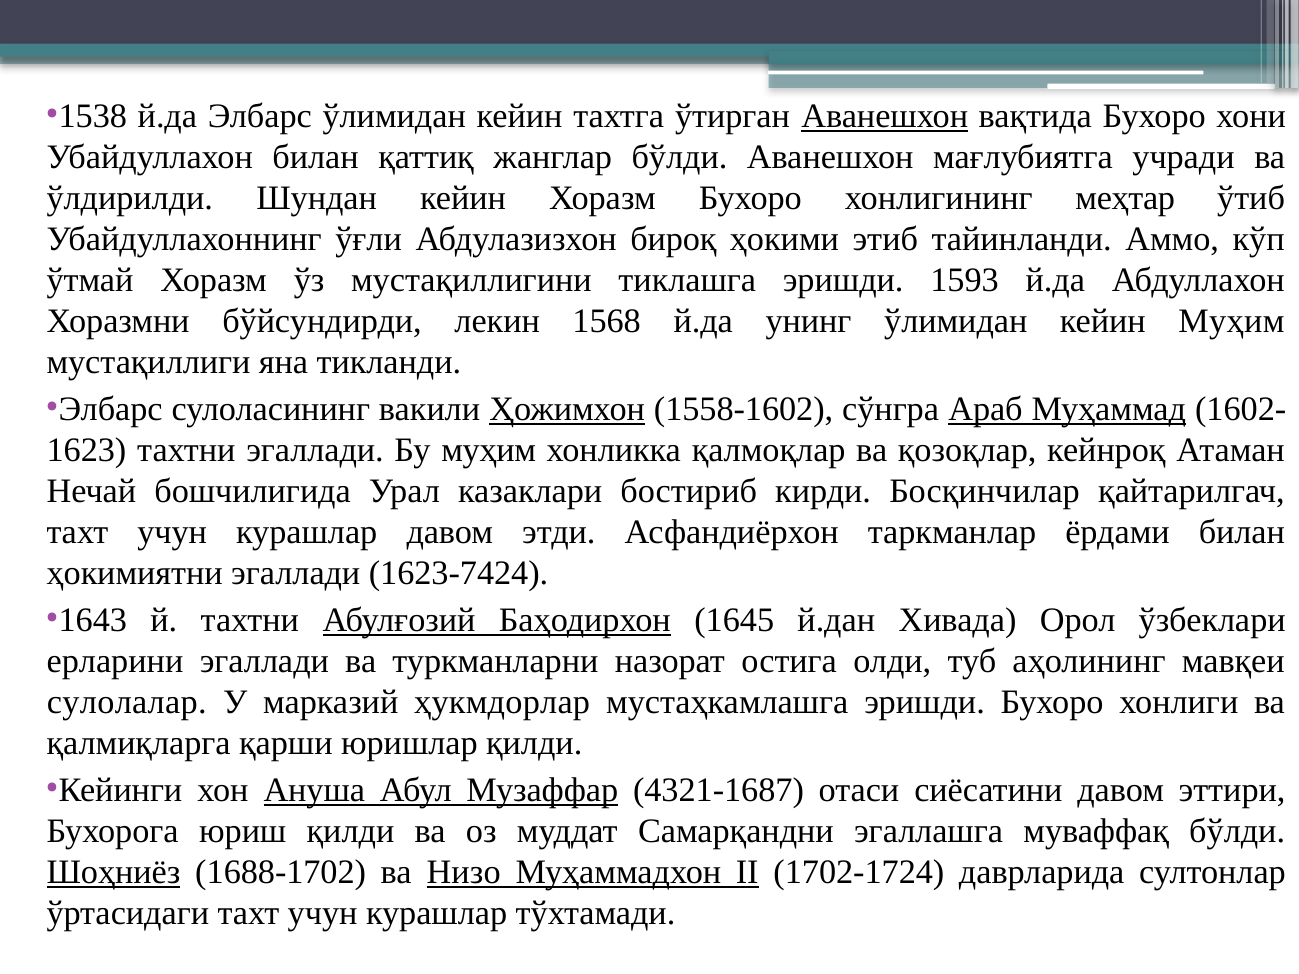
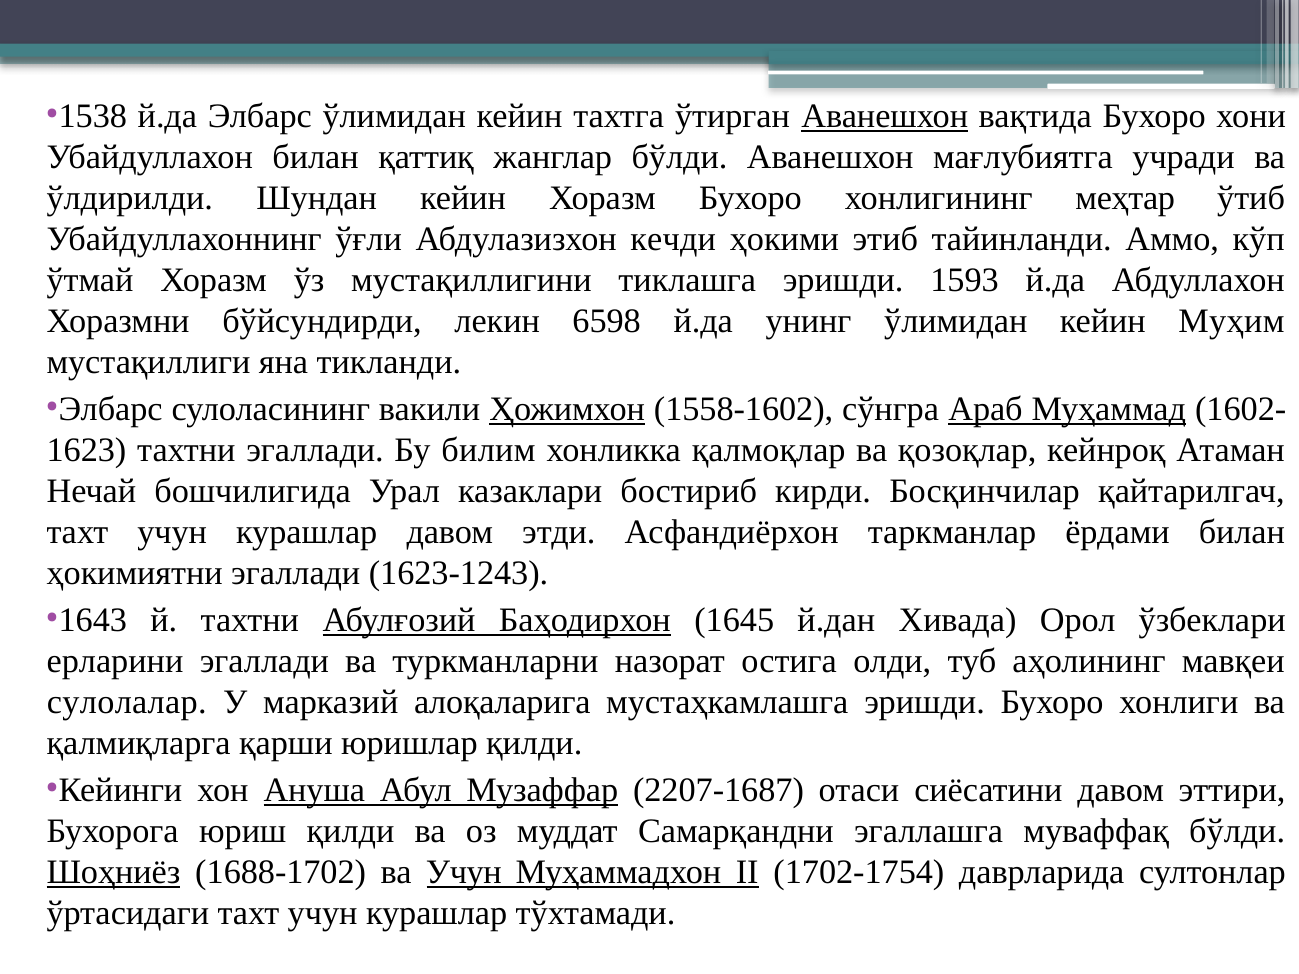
бироқ: бироқ -> кечди
1568: 1568 -> 6598
Бу муҳим: муҳим -> билим
1623-7424: 1623-7424 -> 1623-1243
ҳукмдорлар: ҳукмдорлар -> алоқаларига
4321-1687: 4321-1687 -> 2207-1687
ва Низо: Низо -> Учун
1702-1724: 1702-1724 -> 1702-1754
